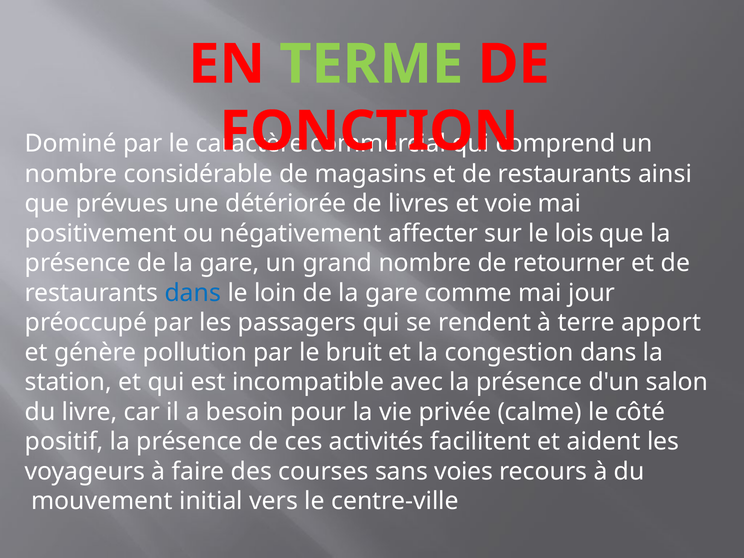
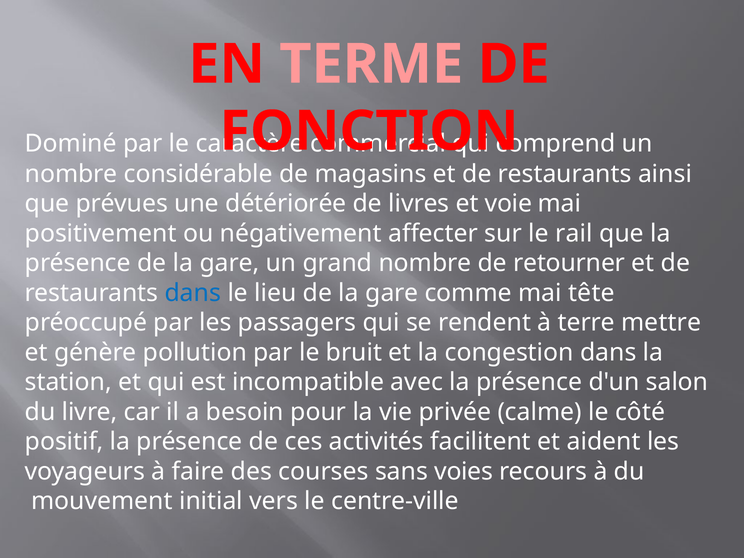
TERME colour: light green -> pink
lois: lois -> rail
loin: loin -> lieu
jour: jour -> tête
apport: apport -> mettre
